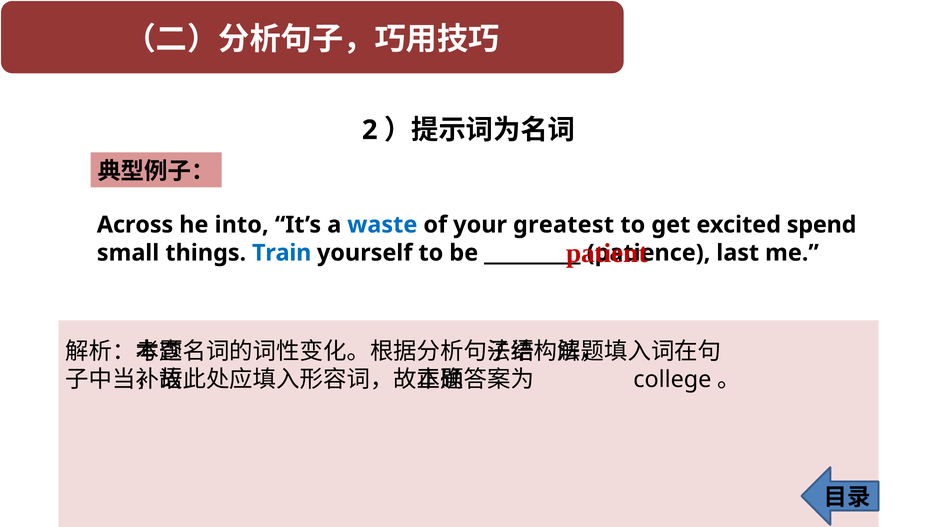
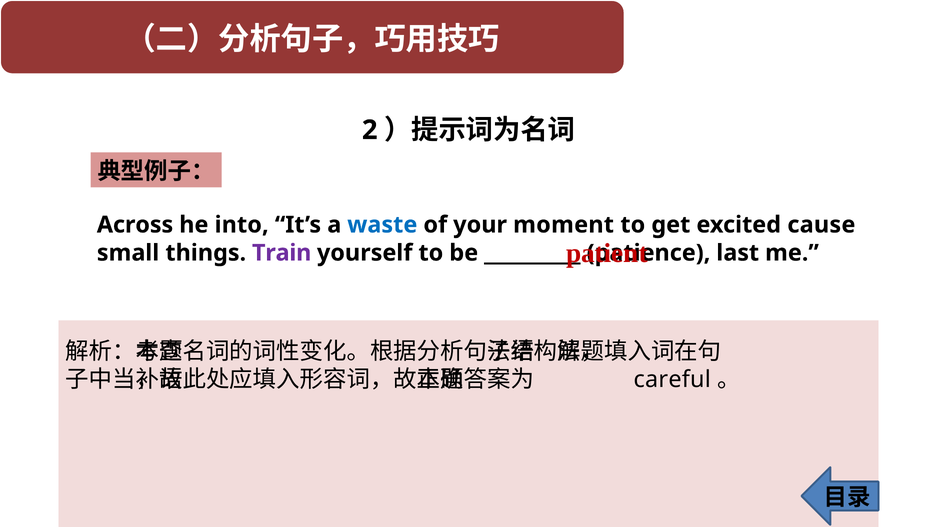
greatest: greatest -> moment
spend: spend -> cause
Train colour: blue -> purple
college: college -> careful
